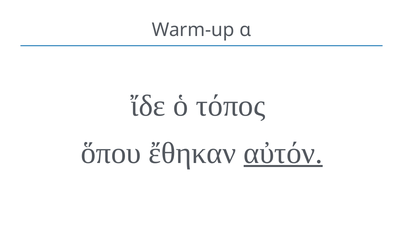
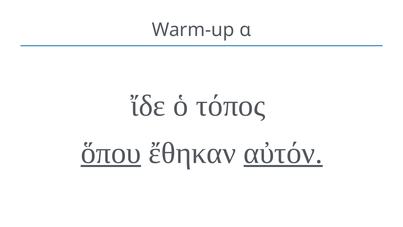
ὅπου underline: none -> present
